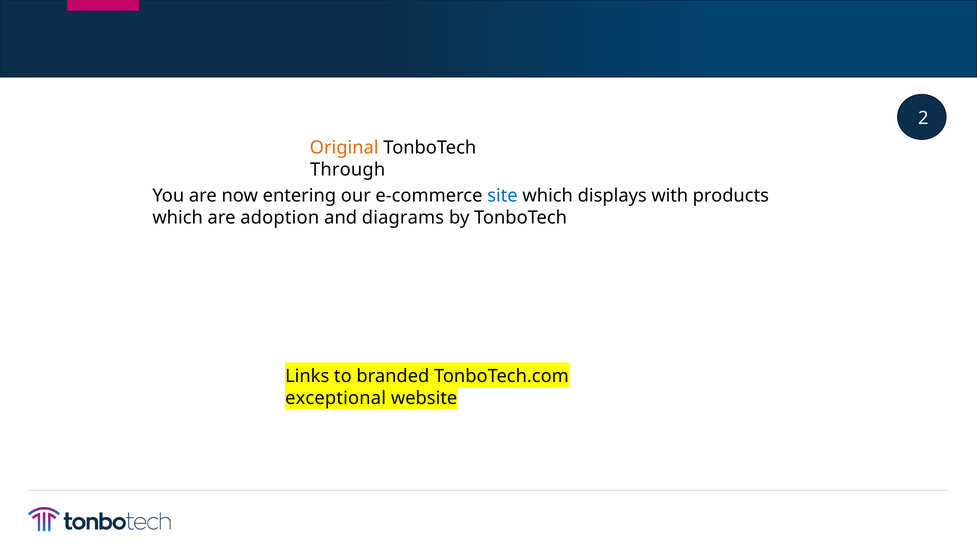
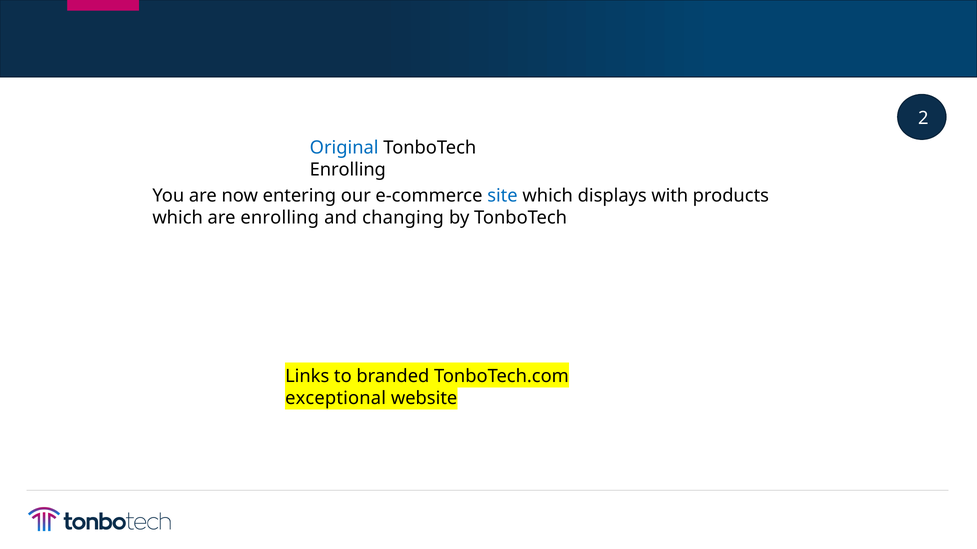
Original colour: orange -> blue
Through at (348, 170): Through -> Enrolling
are adoption: adoption -> enrolling
diagrams: diagrams -> changing
